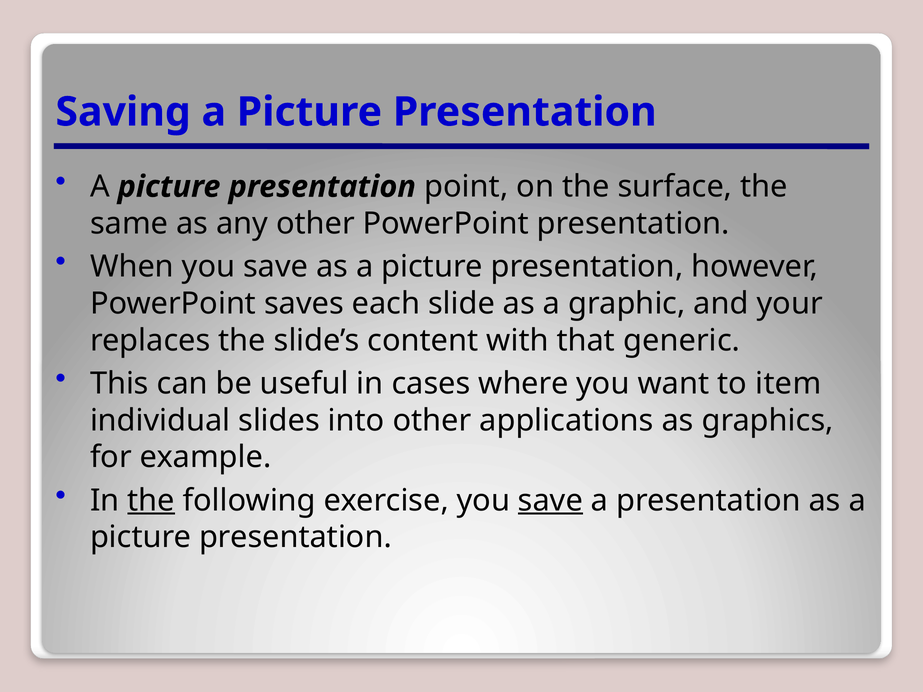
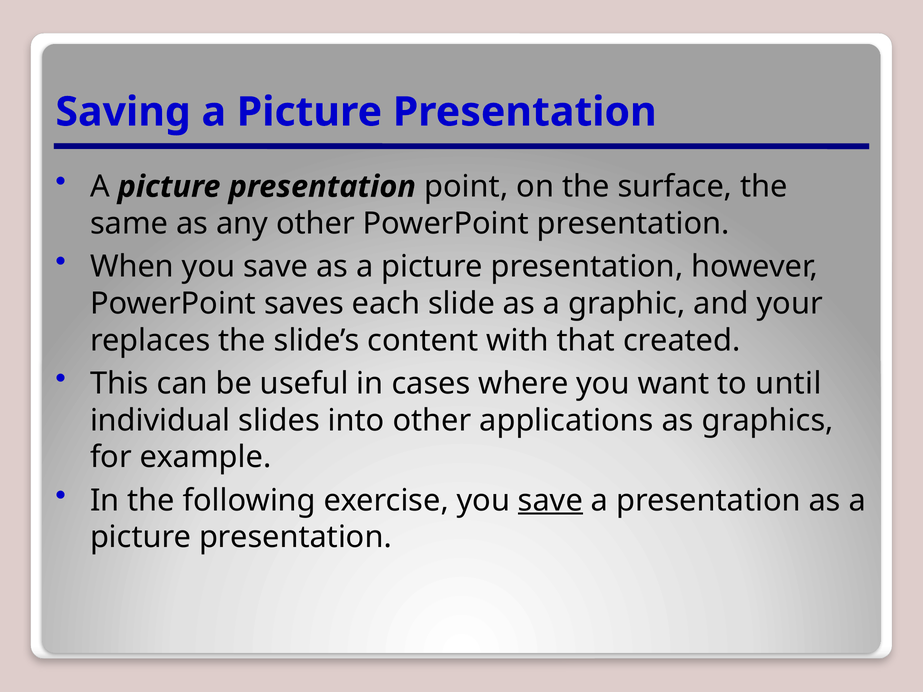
generic: generic -> created
item: item -> until
the at (151, 501) underline: present -> none
